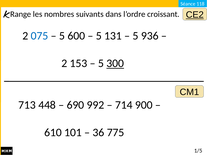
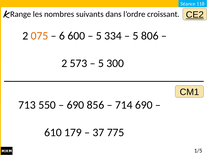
075 colour: blue -> orange
5 at (62, 36): 5 -> 6
131: 131 -> 334
936: 936 -> 806
153: 153 -> 573
300 underline: present -> none
448: 448 -> 550
992: 992 -> 856
714 900: 900 -> 690
101: 101 -> 179
36: 36 -> 37
